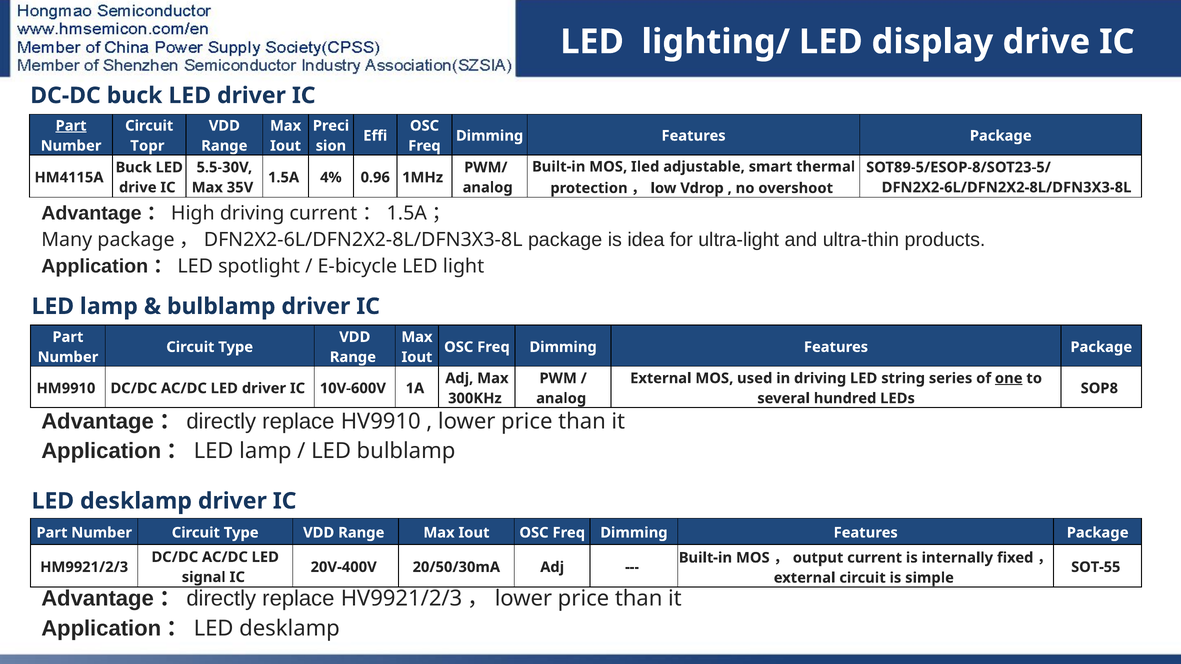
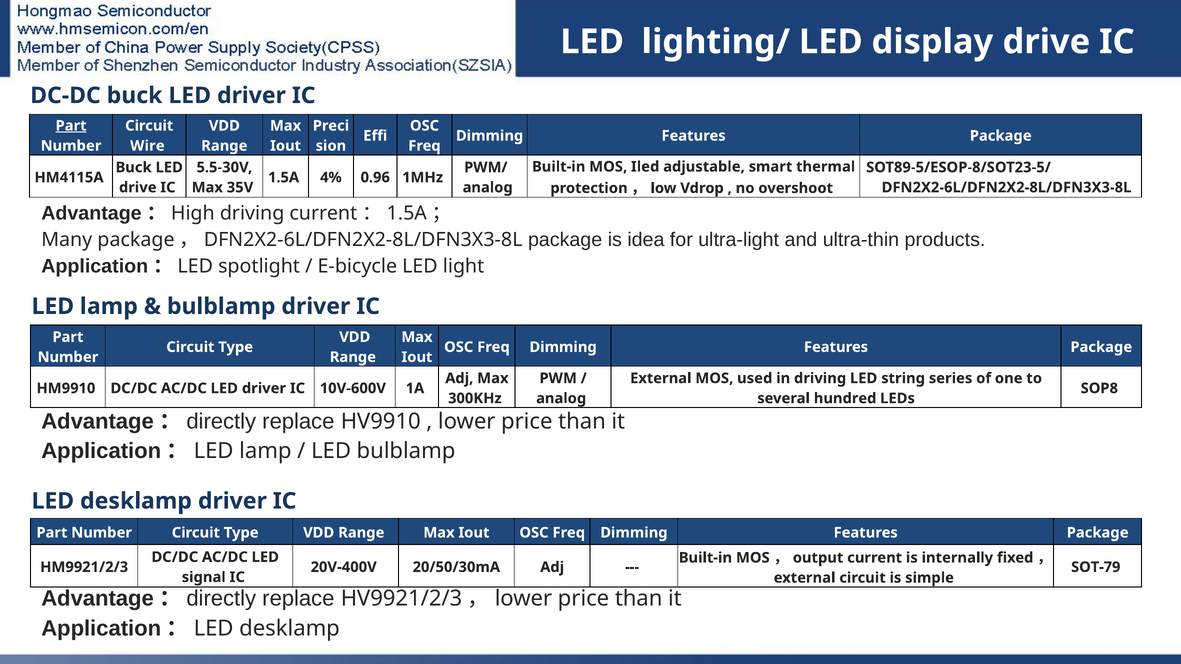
Topr: Topr -> Wire
one underline: present -> none
SOT-55: SOT-55 -> SOT-79
